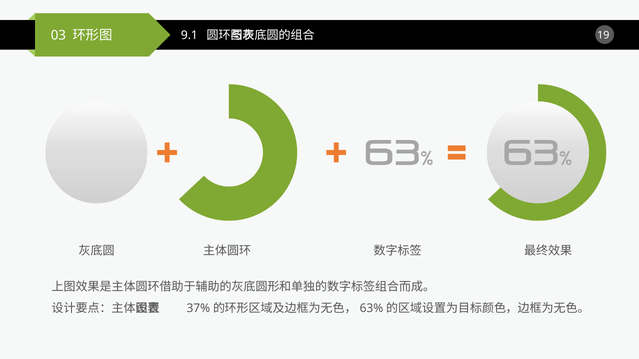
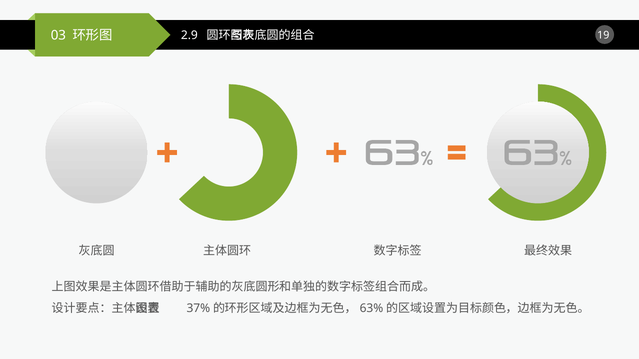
9.1: 9.1 -> 2.9
